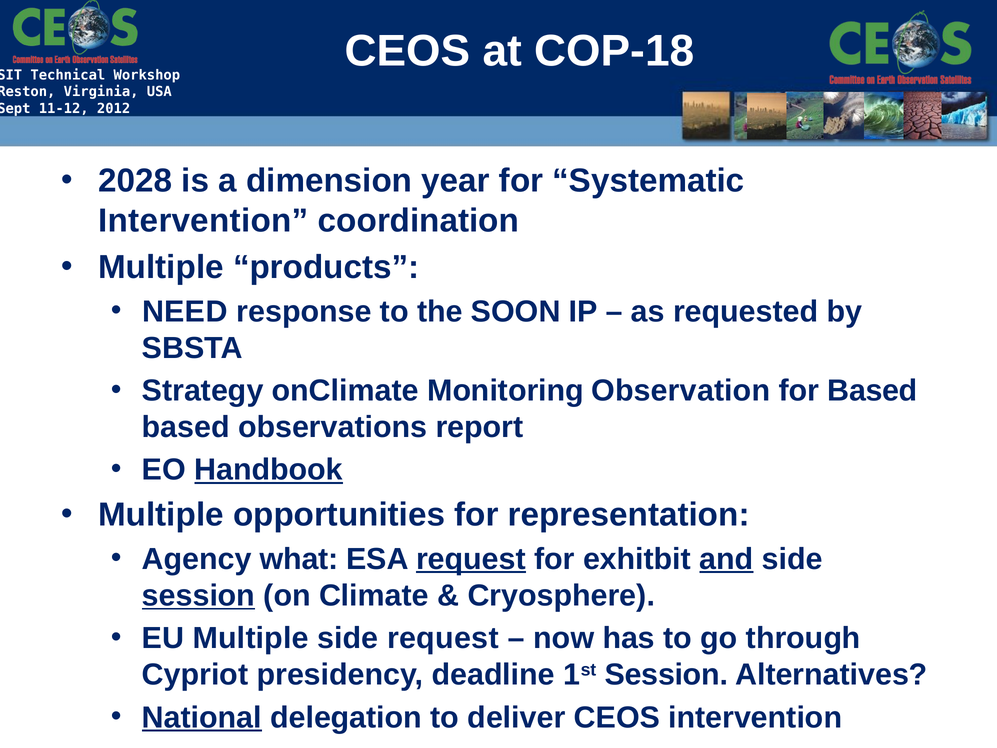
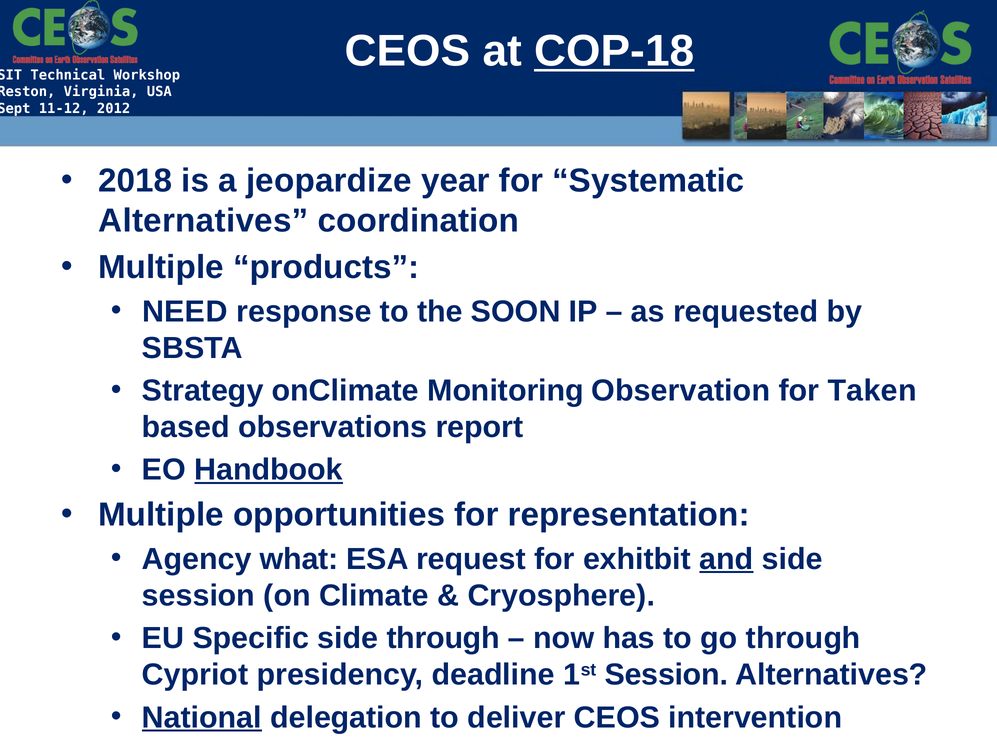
COP-18 underline: none -> present
2028: 2028 -> 2018
dimension: dimension -> jeopardize
Intervention at (203, 221): Intervention -> Alternatives
for Based: Based -> Taken
request at (471, 559) underline: present -> none
session at (199, 595) underline: present -> none
EU Multiple: Multiple -> Specific
side request: request -> through
